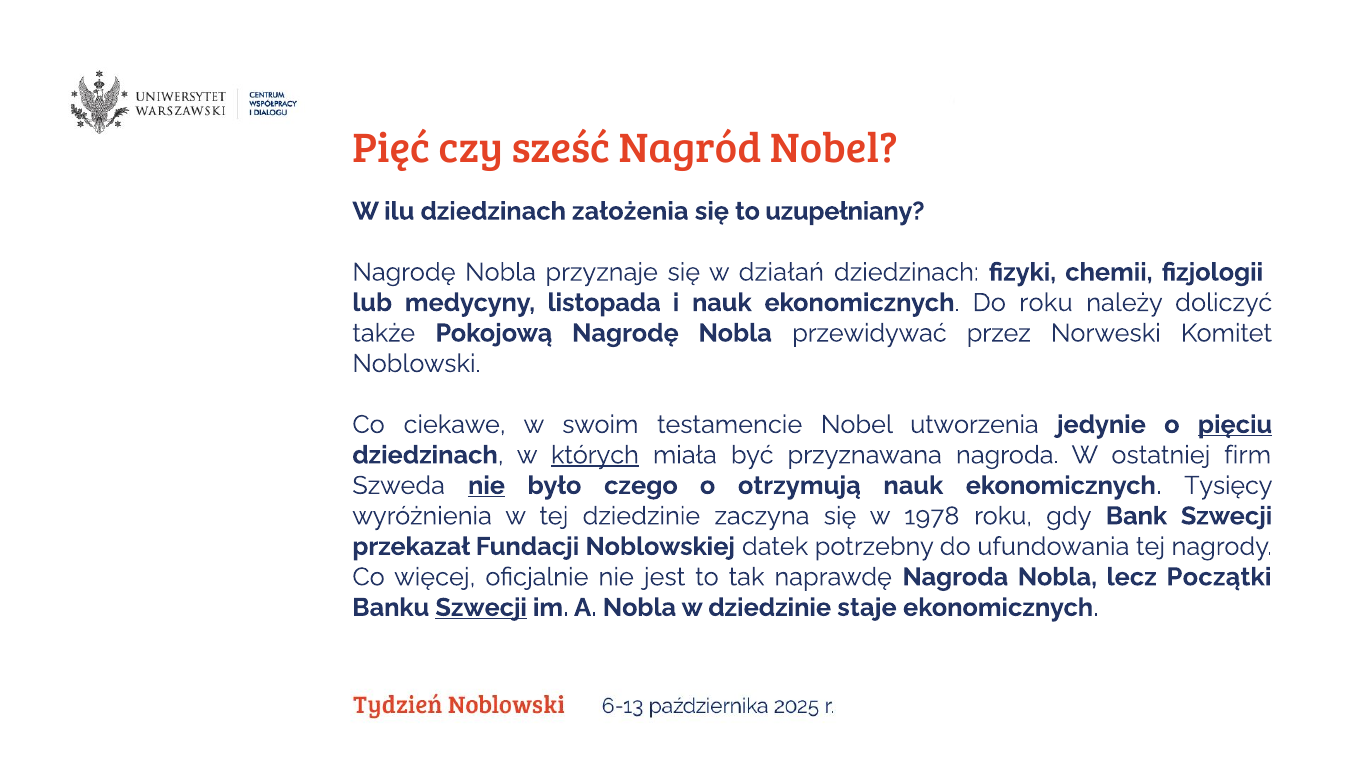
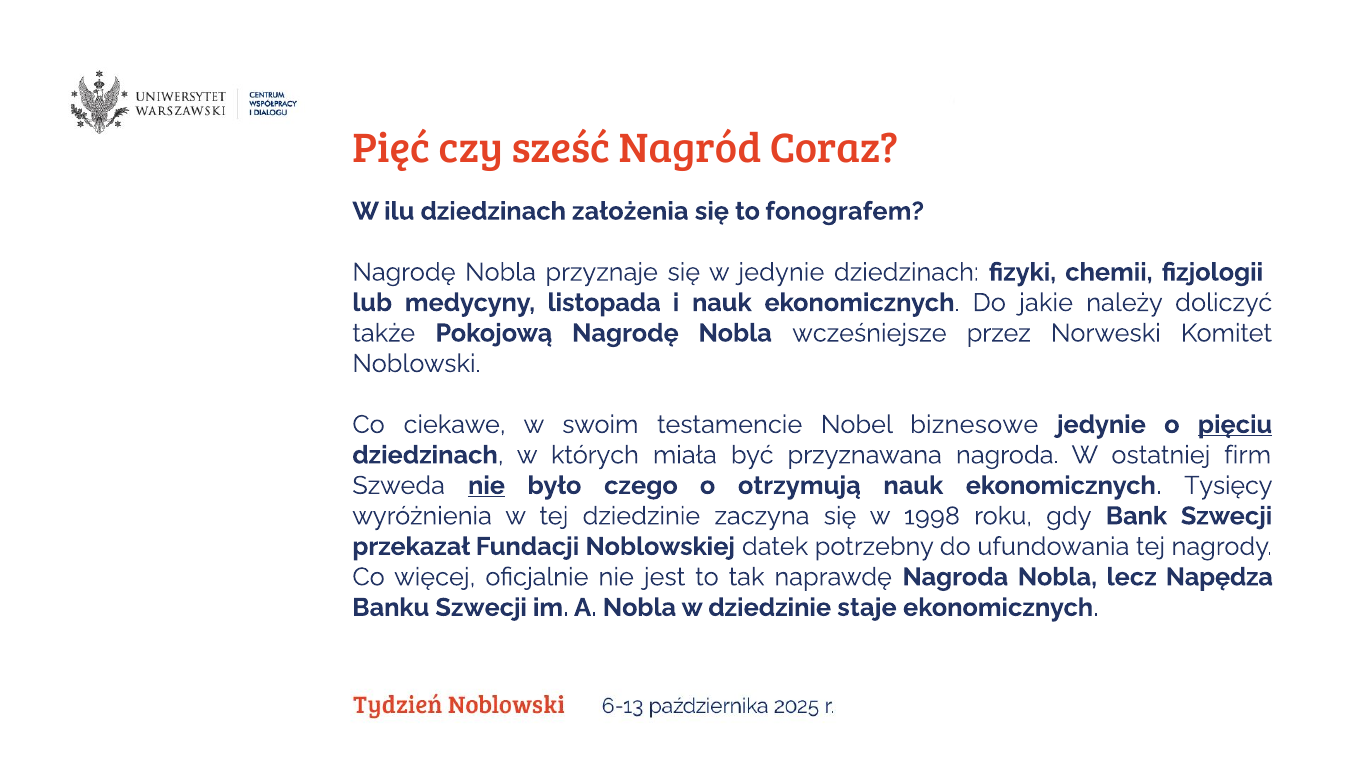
Nagród Nobel: Nobel -> Coraz
uzupełniany: uzupełniany -> fonografem
w działań: działań -> jedynie
Do roku: roku -> jakie
przewidywać: przewidywać -> wcześniejsze
utworzenia: utworzenia -> biznesowe
których underline: present -> none
1978: 1978 -> 1998
Początki: Początki -> Napędza
Szwecji at (481, 608) underline: present -> none
